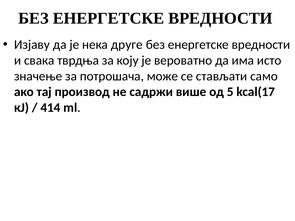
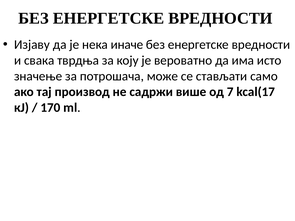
друге: друге -> инaчe
5: 5 -> 7
414: 414 -> 170
